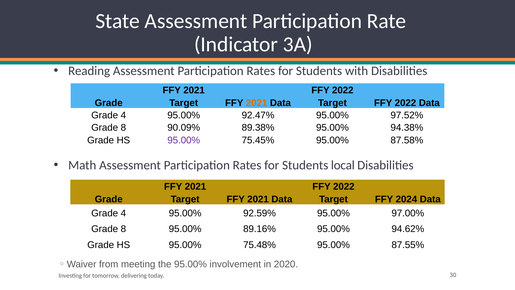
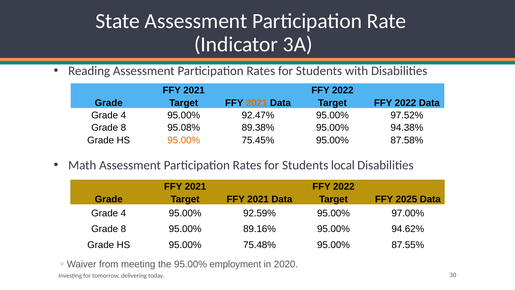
90.09%: 90.09% -> 95.08%
95.00% at (184, 140) colour: purple -> orange
2024: 2024 -> 2025
involvement: involvement -> employment
